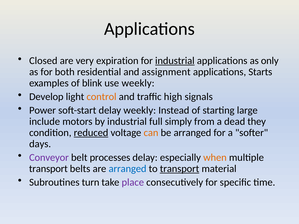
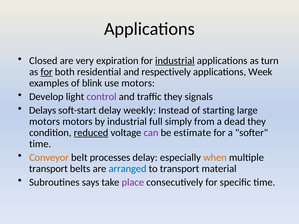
only: only -> turn
for at (47, 72) underline: none -> present
assignment: assignment -> respectively
Starts: Starts -> Week
use weekly: weekly -> motors
control colour: orange -> purple
traffic high: high -> they
Power: Power -> Delays
include at (45, 122): include -> motors
can colour: orange -> purple
be arranged: arranged -> estimate
days at (40, 144): days -> time
Conveyor colour: purple -> orange
transport at (180, 169) underline: present -> none
turn: turn -> says
